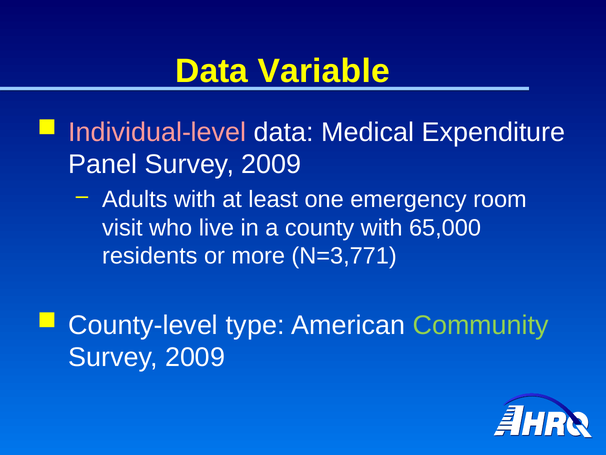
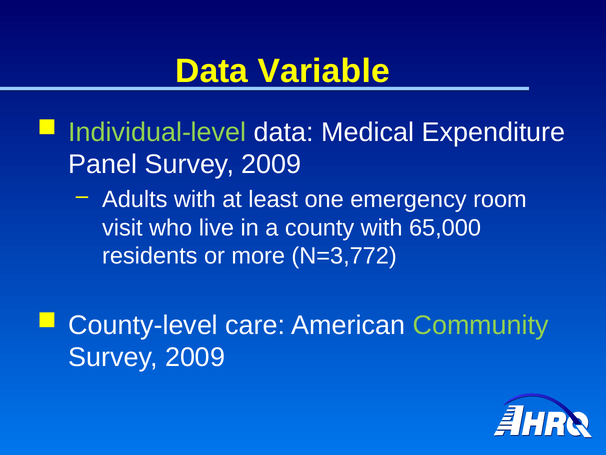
Individual-level colour: pink -> light green
N=3,771: N=3,771 -> N=3,772
type: type -> care
